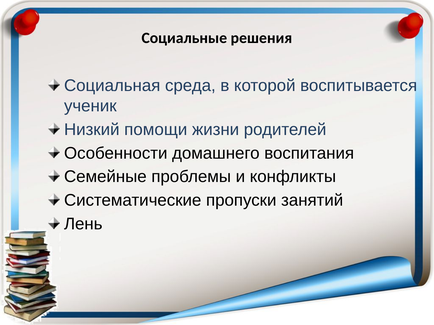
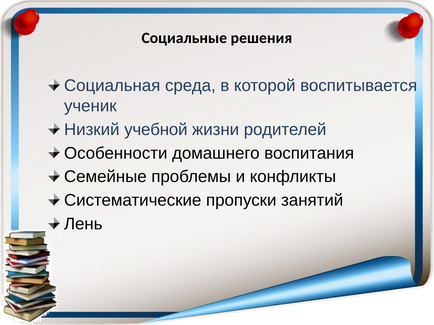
помощи: помощи -> учебной
